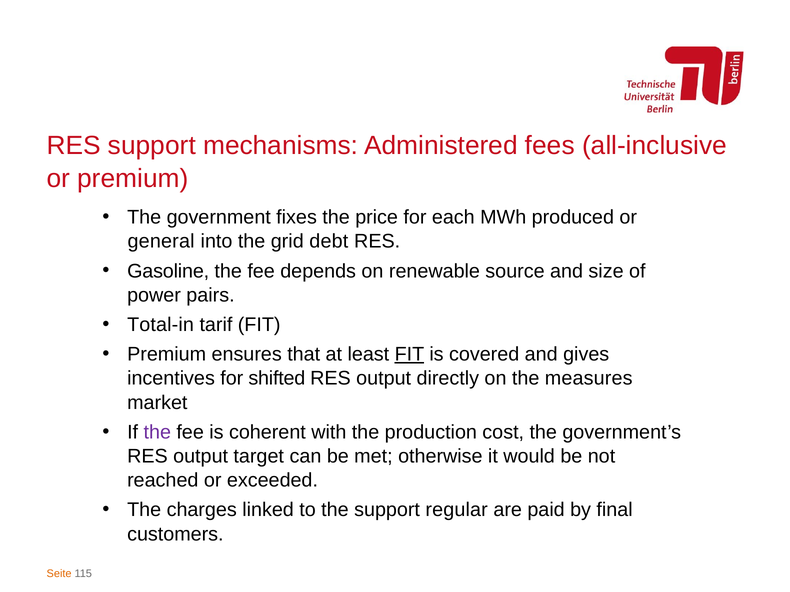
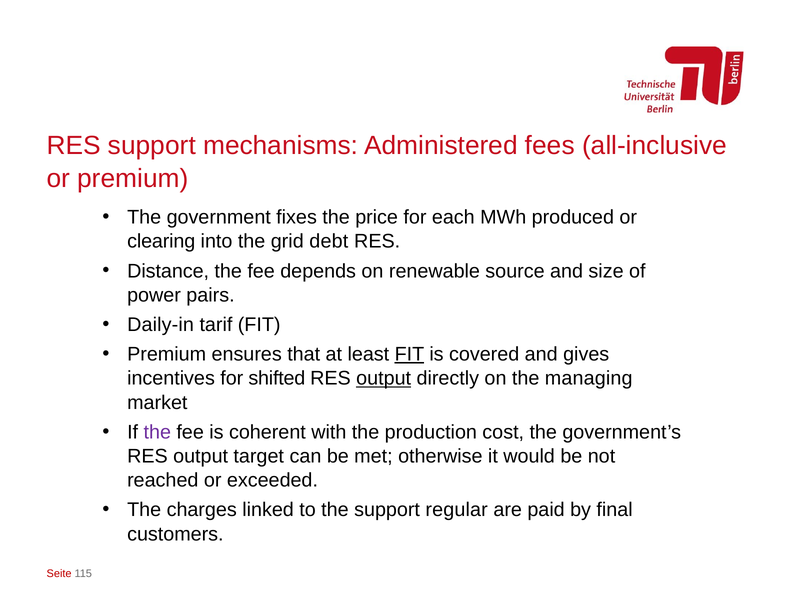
general: general -> clearing
Gasoline: Gasoline -> Distance
Total-in: Total-in -> Daily-in
output at (384, 379) underline: none -> present
measures: measures -> managing
Seite colour: orange -> red
